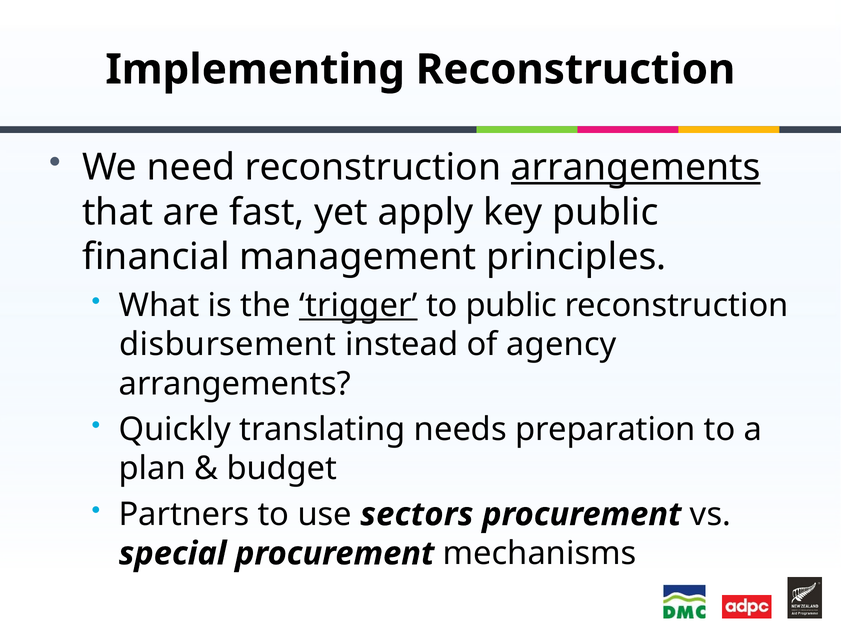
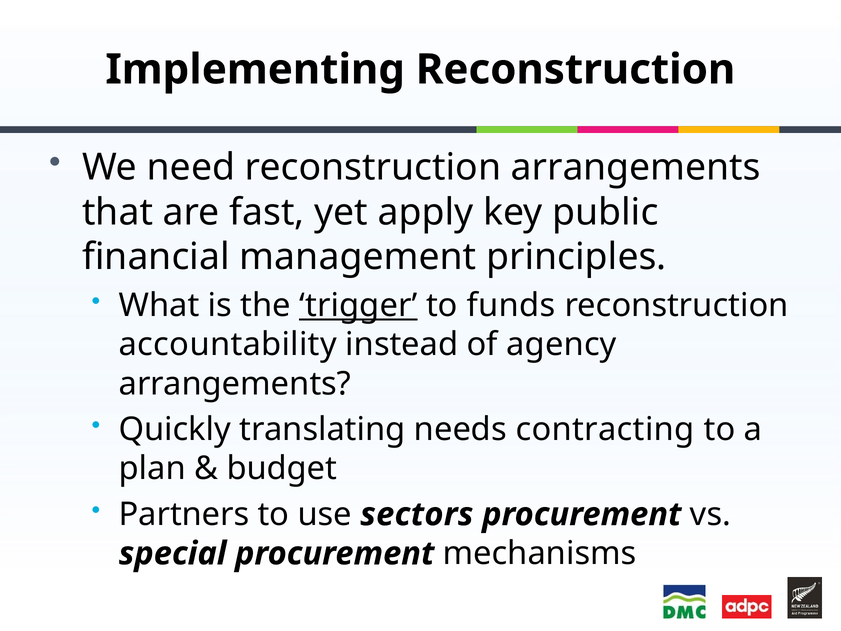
arrangements at (636, 167) underline: present -> none
to public: public -> funds
disbursement: disbursement -> accountability
preparation: preparation -> contracting
